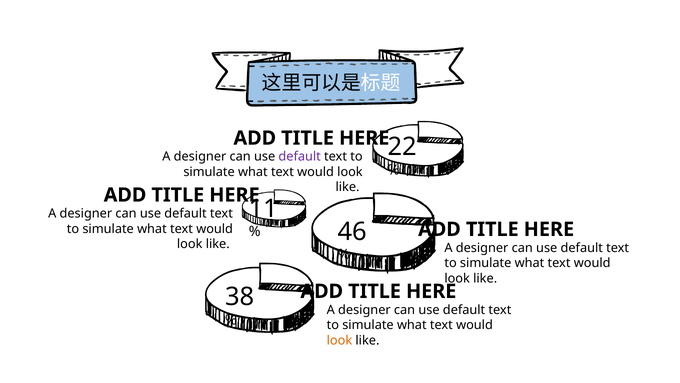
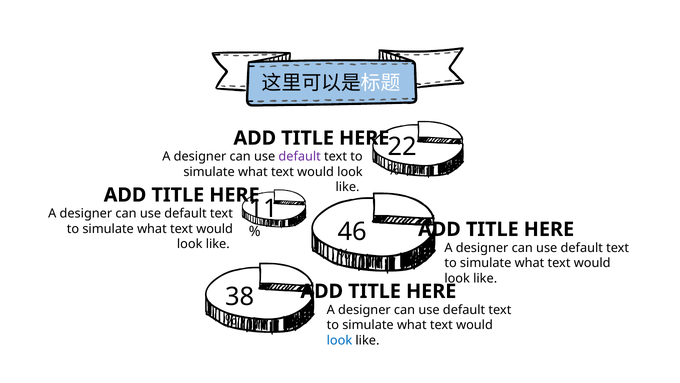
look at (339, 340) colour: orange -> blue
